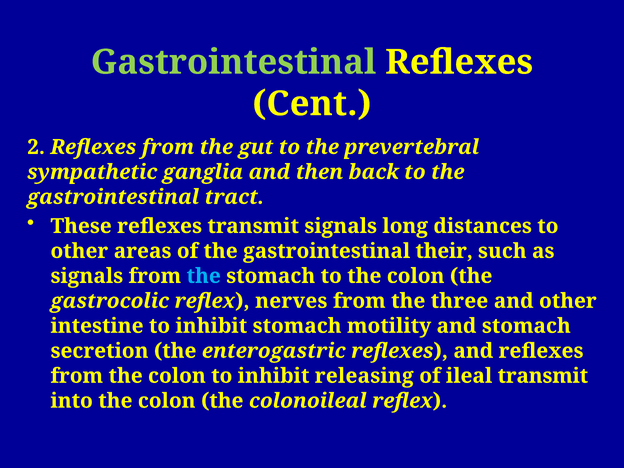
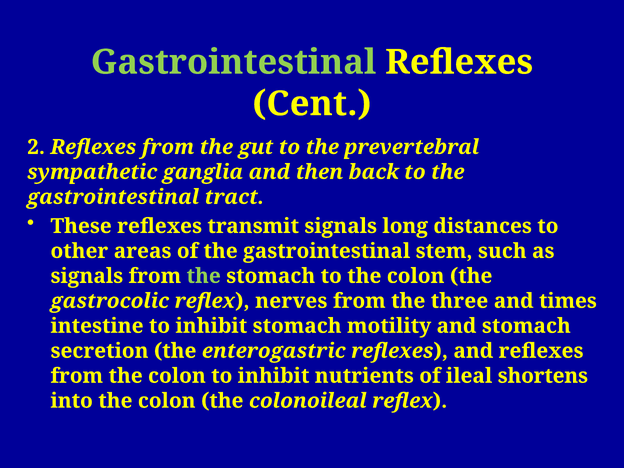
their: their -> stem
the at (204, 276) colour: light blue -> light green
and other: other -> times
releasing: releasing -> nutrients
ileal transmit: transmit -> shortens
